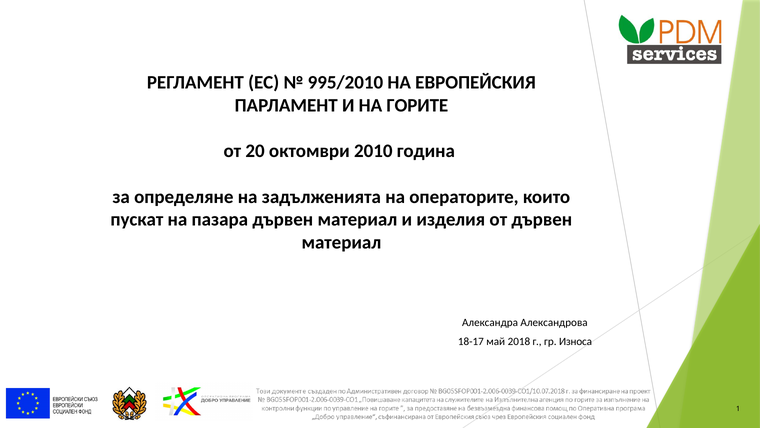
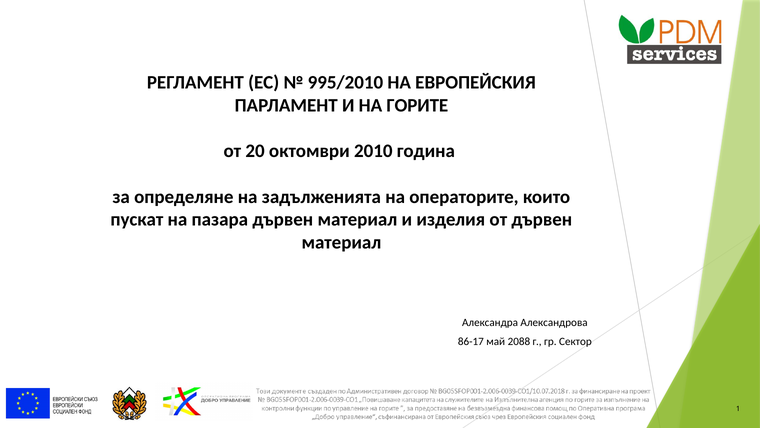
18-17: 18-17 -> 86-17
2018: 2018 -> 2088
Износа: Износа -> Сектор
